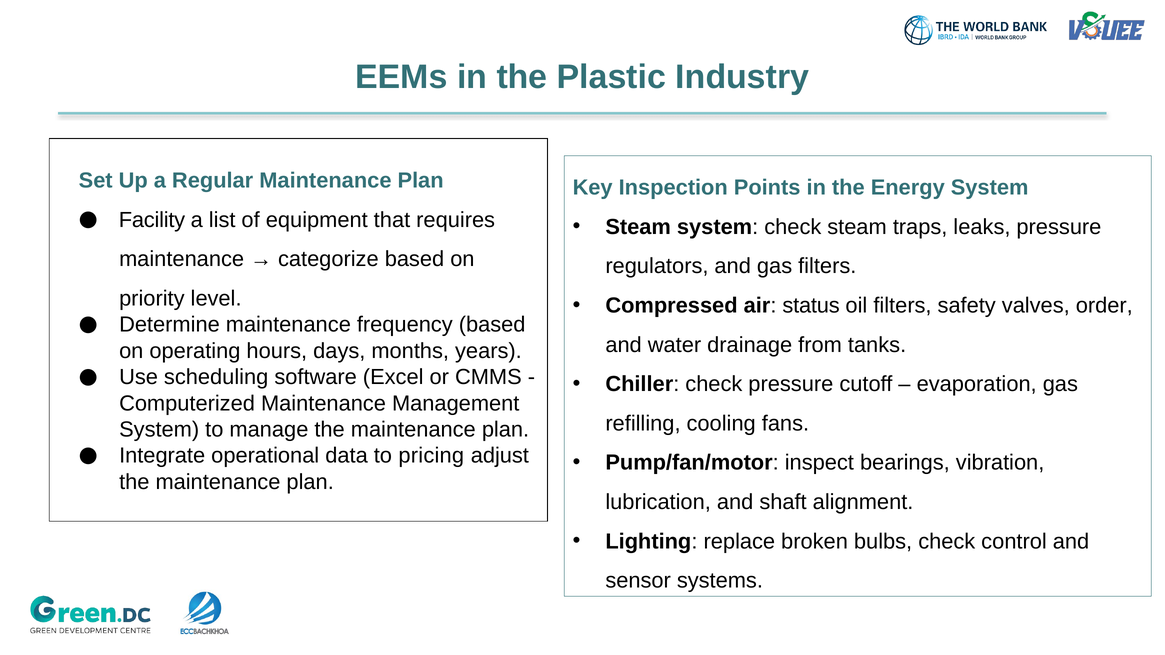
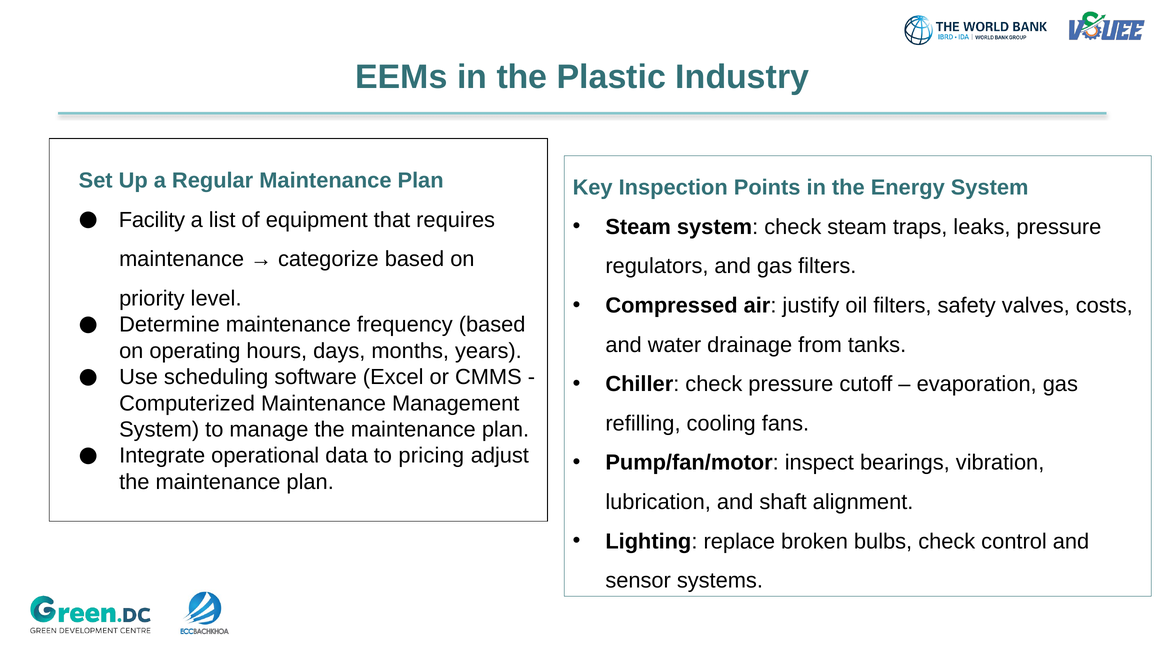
status: status -> justify
order: order -> costs
